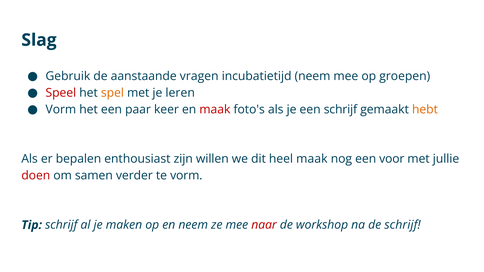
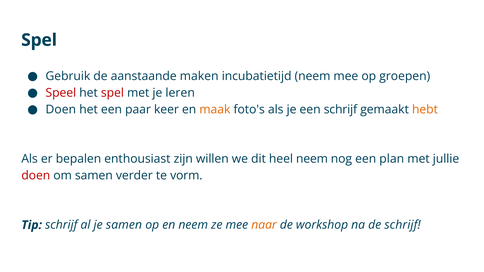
Slag at (39, 40): Slag -> Spel
vragen: vragen -> maken
spel at (112, 93) colour: orange -> red
Vorm at (61, 109): Vorm -> Doen
maak at (215, 109) colour: red -> orange
heel maak: maak -> neem
voor: voor -> plan
je maken: maken -> samen
naar colour: red -> orange
